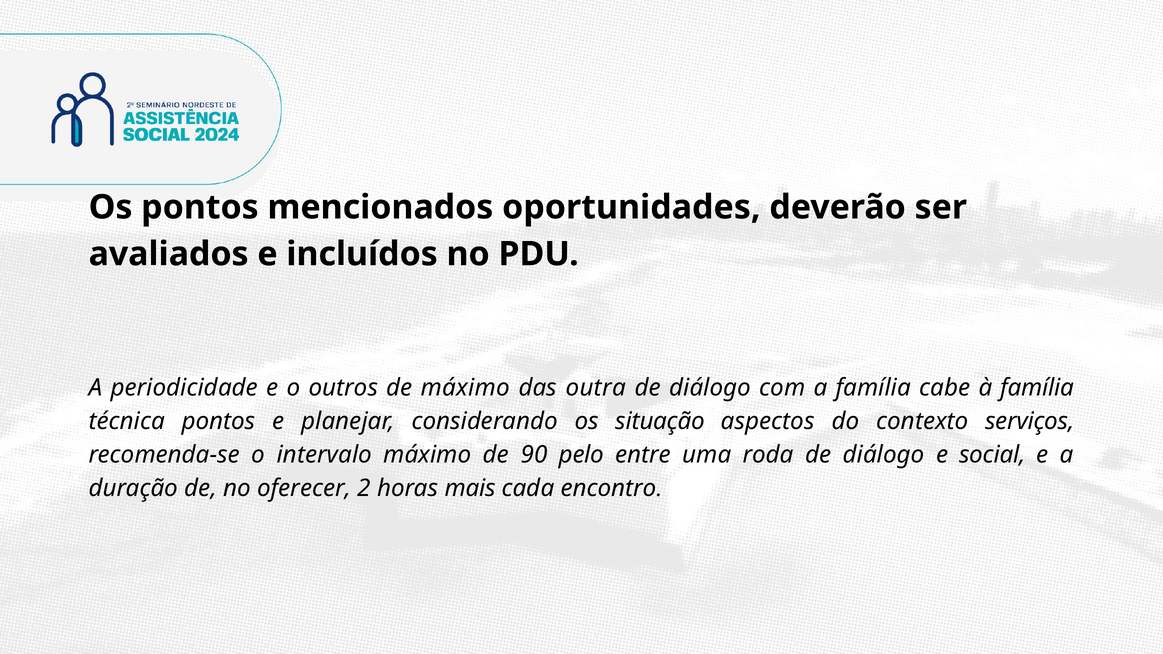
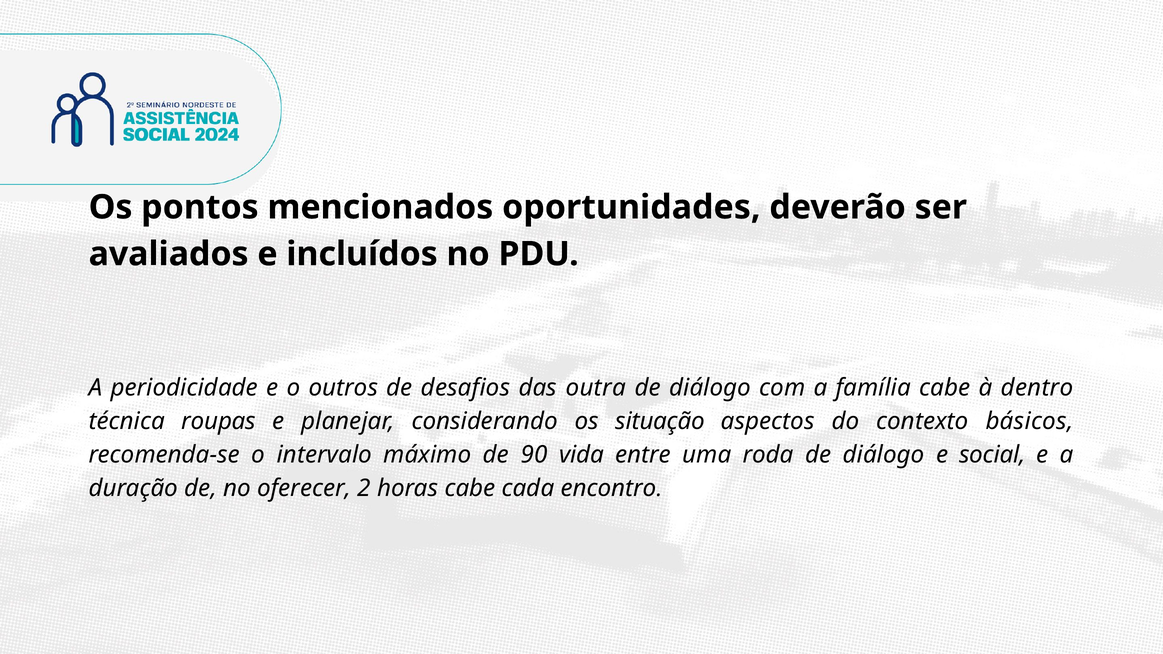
de máximo: máximo -> desafios
à família: família -> dentro
técnica pontos: pontos -> roupas
serviços: serviços -> básicos
pelo: pelo -> vida
horas mais: mais -> cabe
